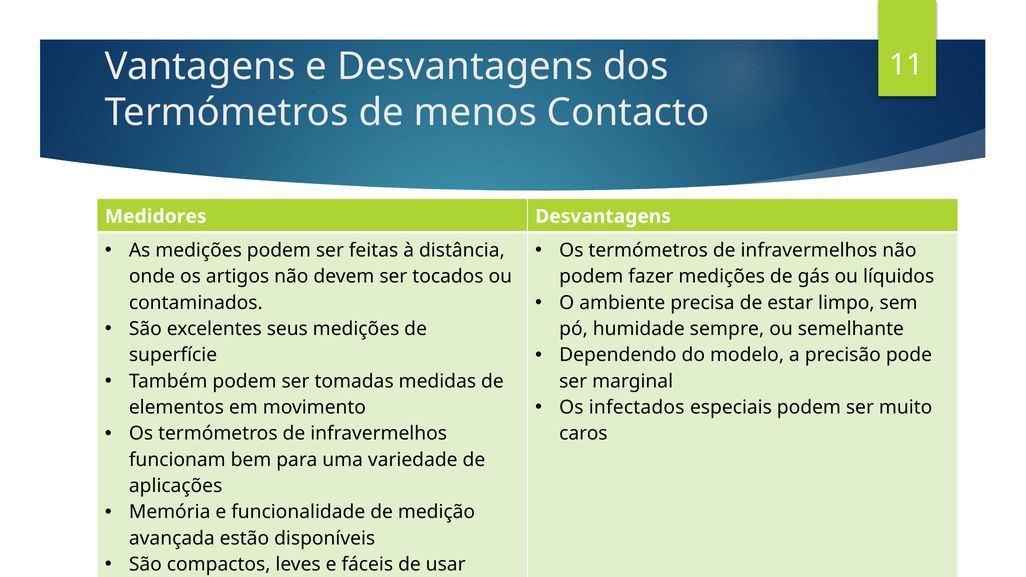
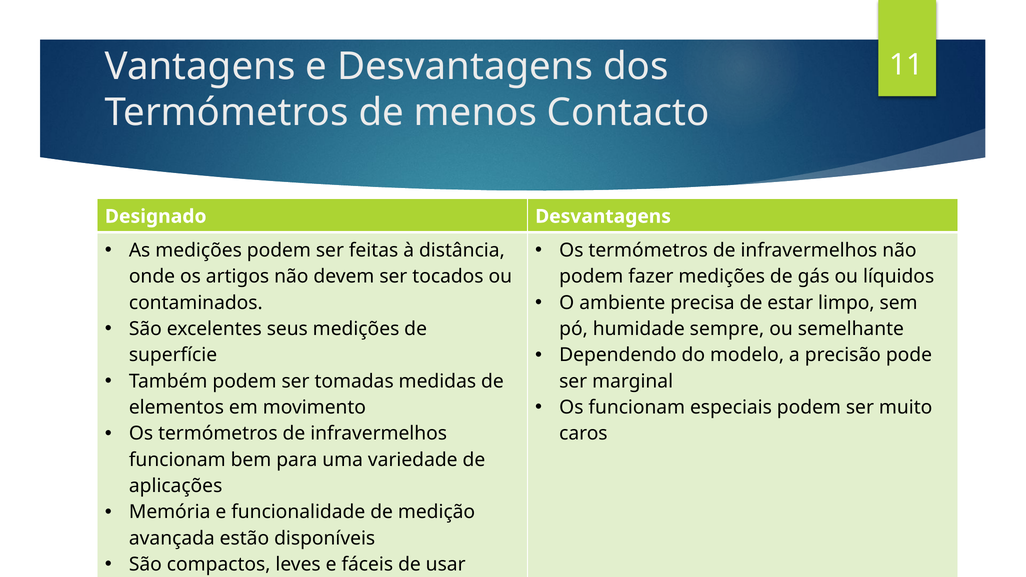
Medidores: Medidores -> Designado
Os infectados: infectados -> funcionam
